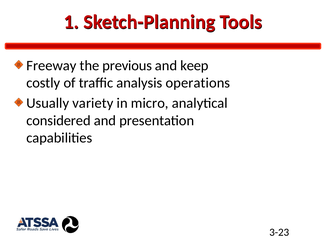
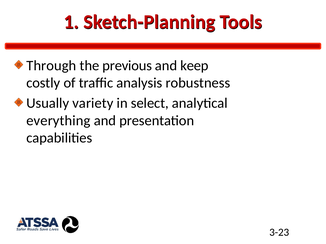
Freeway: Freeway -> Through
operations: operations -> robustness
micro: micro -> select
considered: considered -> everything
